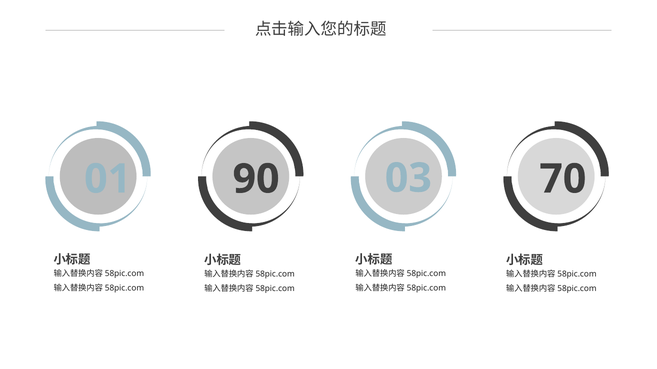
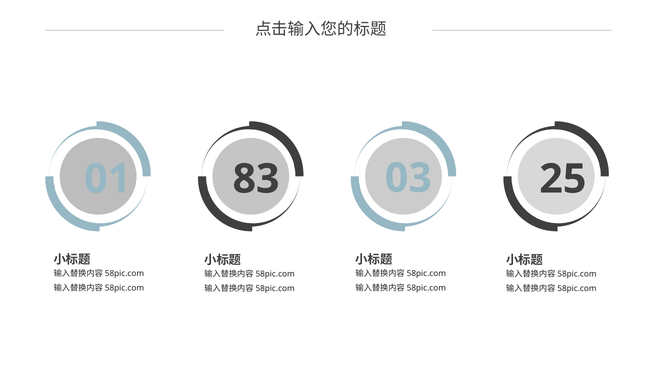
90: 90 -> 83
70: 70 -> 25
